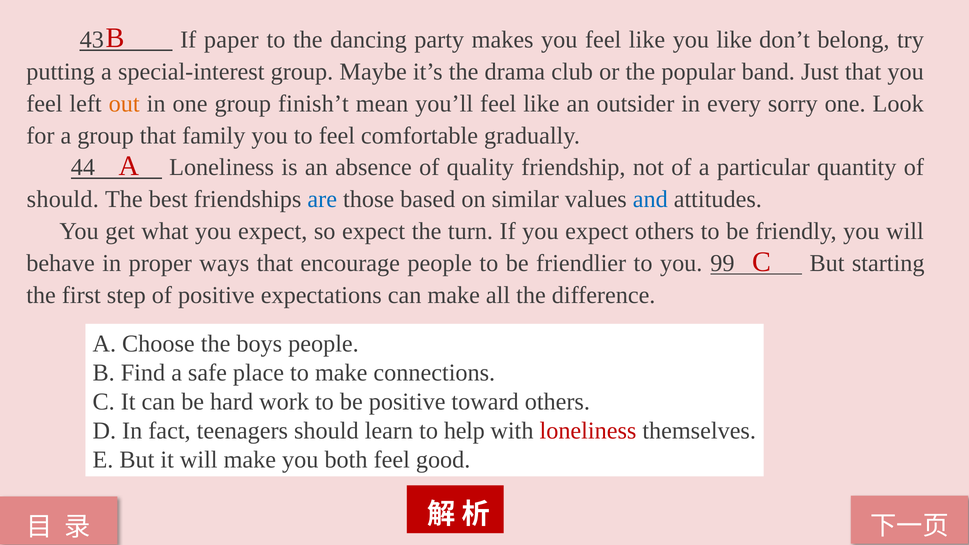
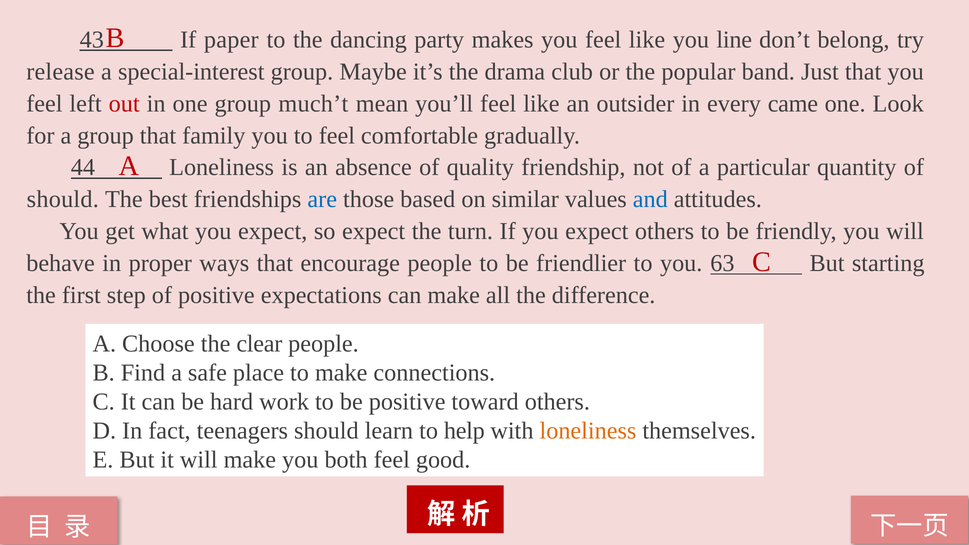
you like: like -> line
putting: putting -> release
out colour: orange -> red
finish’t: finish’t -> much’t
sorry: sorry -> came
99: 99 -> 63
boys: boys -> clear
loneliness at (588, 431) colour: red -> orange
